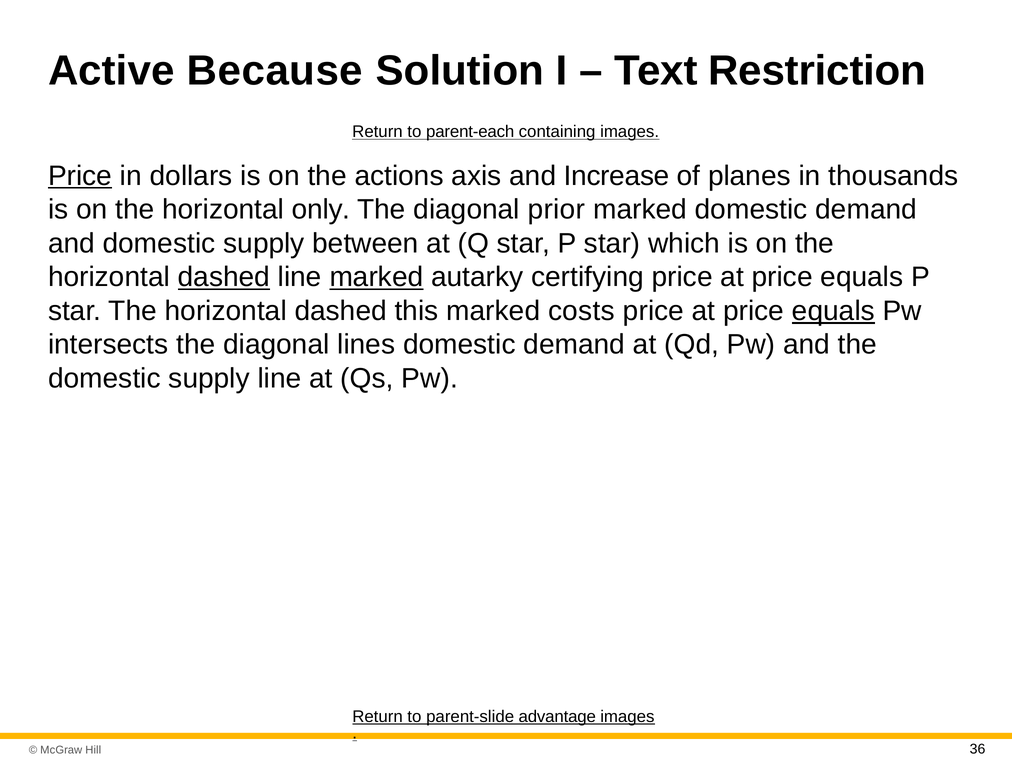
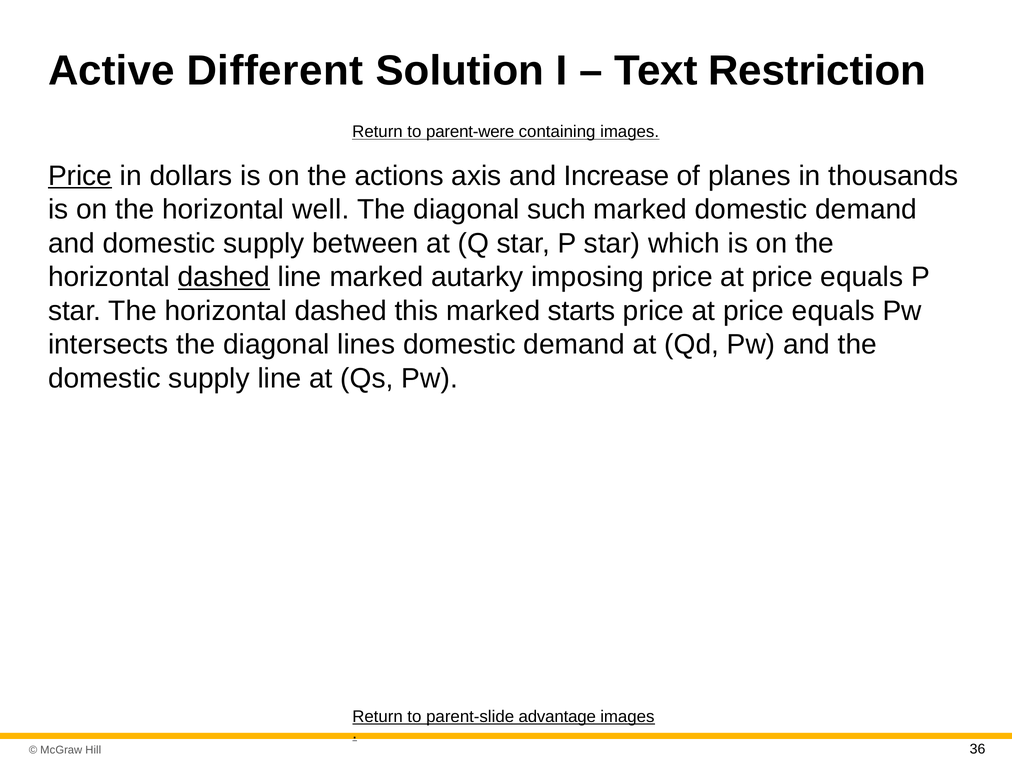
Because: Because -> Different
parent-each: parent-each -> parent-were
only: only -> well
prior: prior -> such
marked at (376, 277) underline: present -> none
certifying: certifying -> imposing
costs: costs -> starts
equals at (833, 311) underline: present -> none
